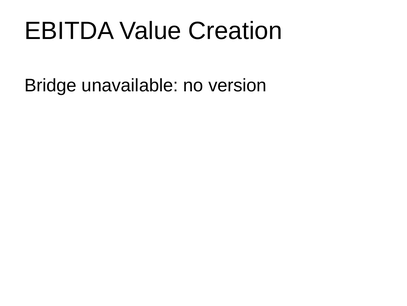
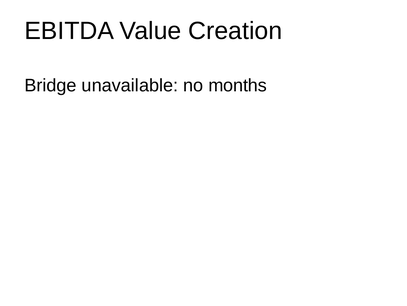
version: version -> months
